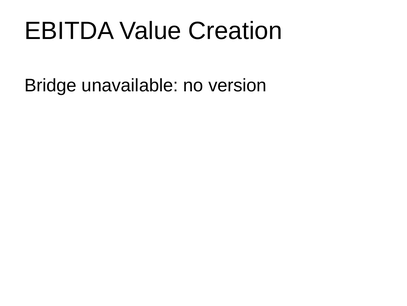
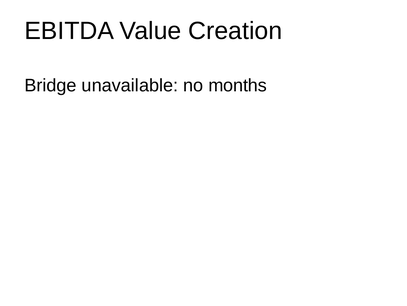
version: version -> months
